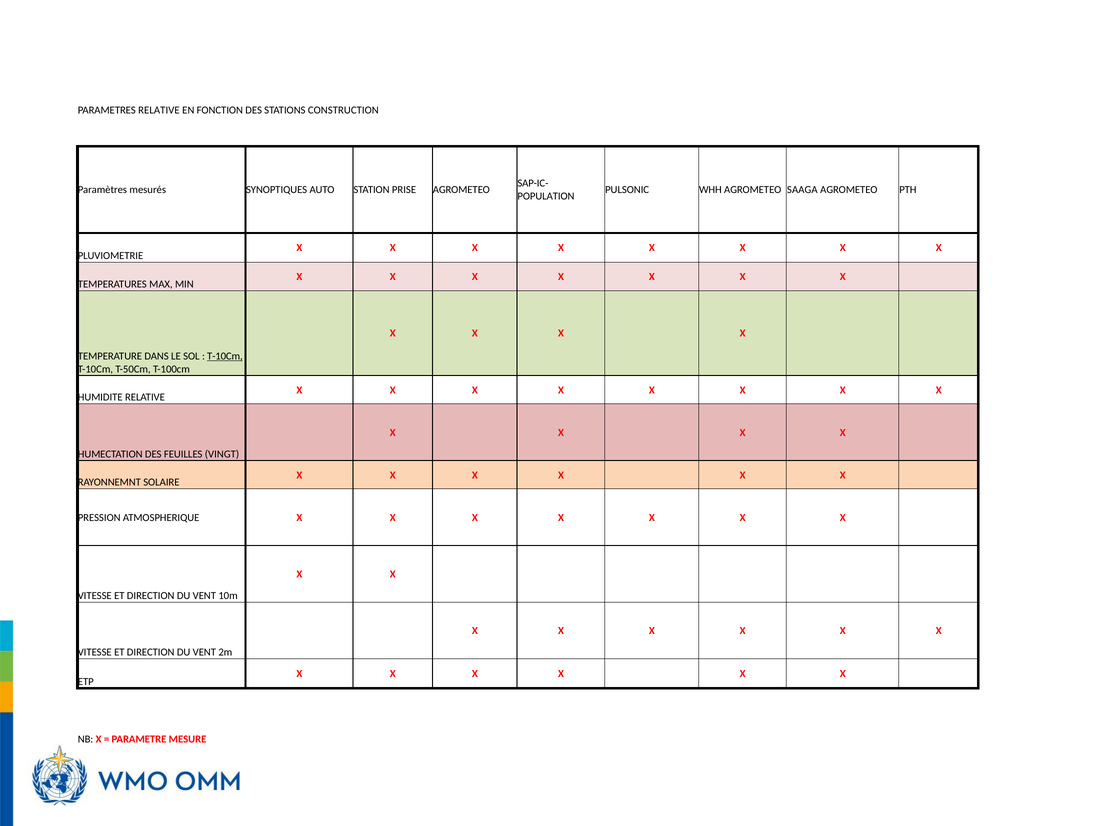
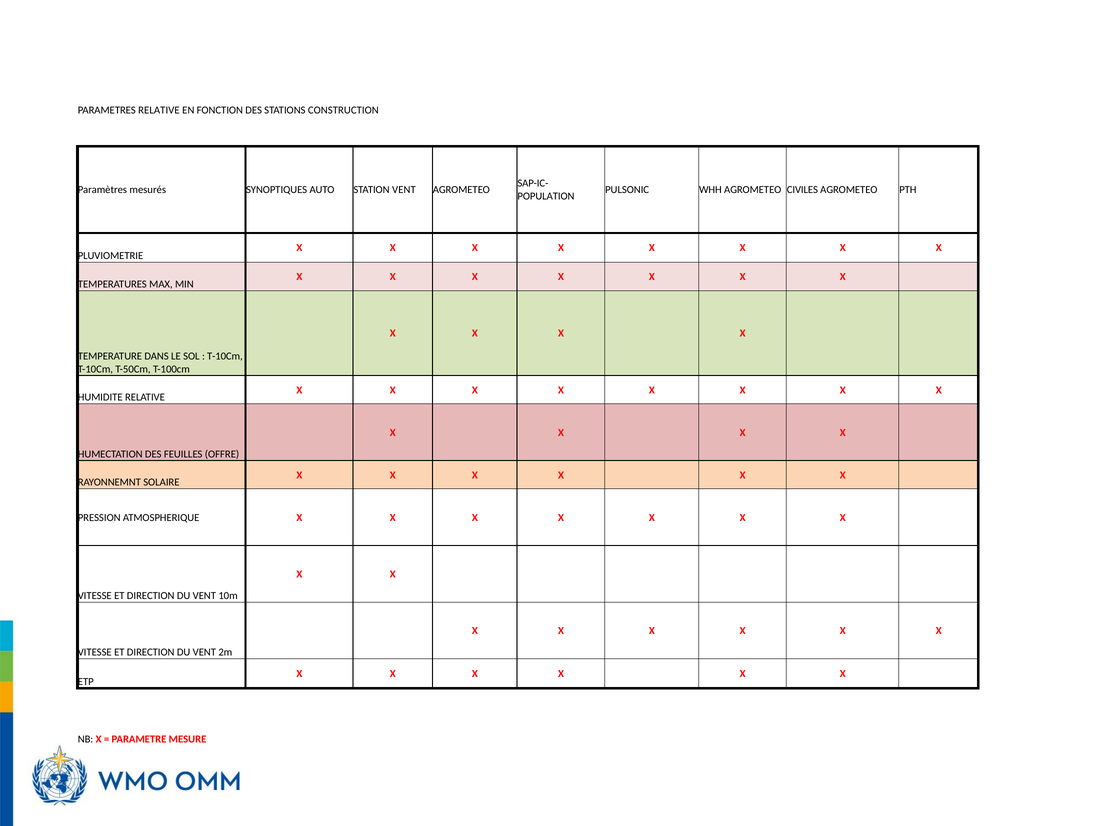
STATION PRISE: PRISE -> VENT
SAAGA: SAAGA -> CIVILES
T-10Cm at (225, 356) underline: present -> none
VINGT: VINGT -> OFFRE
